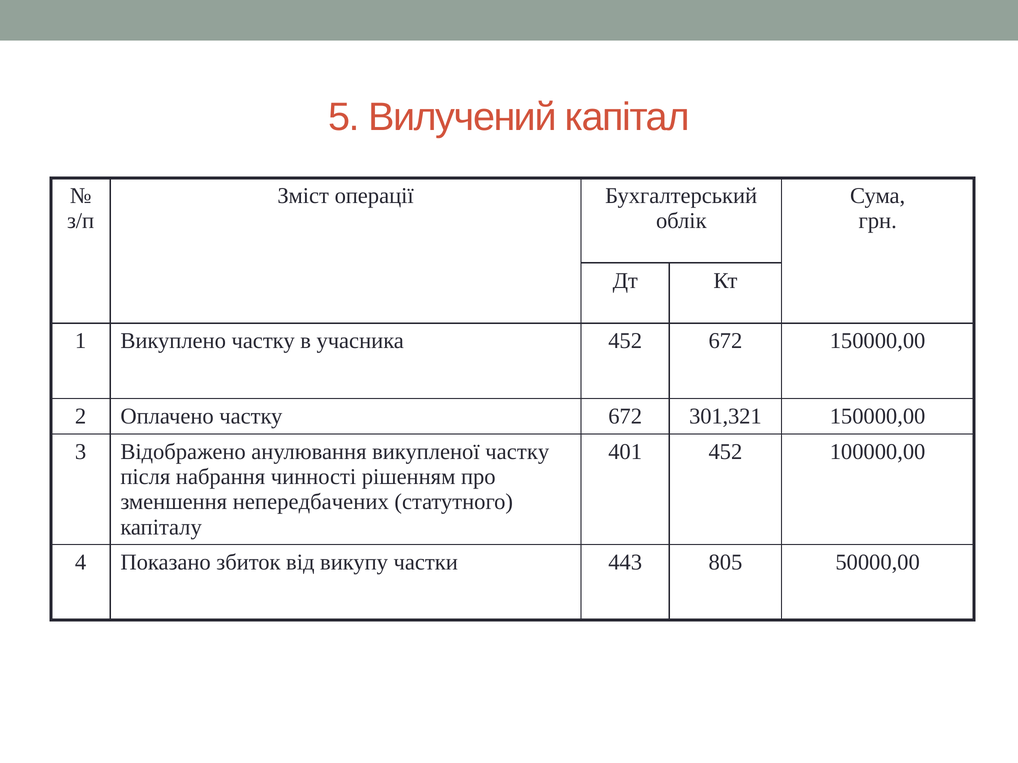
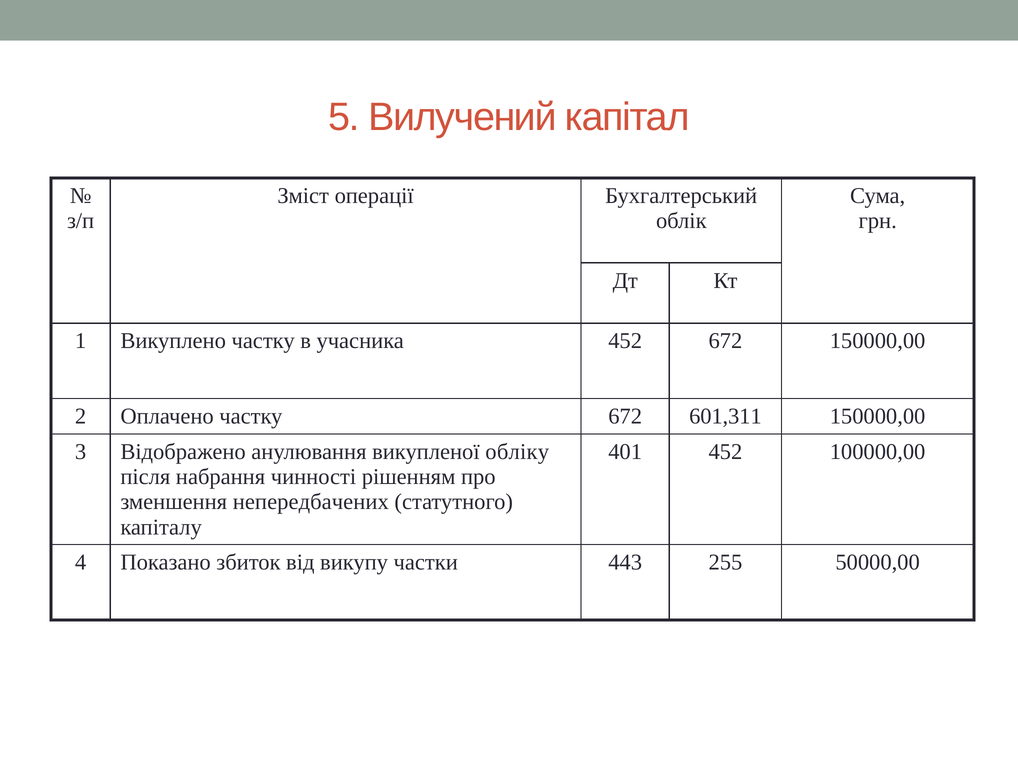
301,321: 301,321 -> 601,311
викупленої частку: частку -> обліку
805: 805 -> 255
